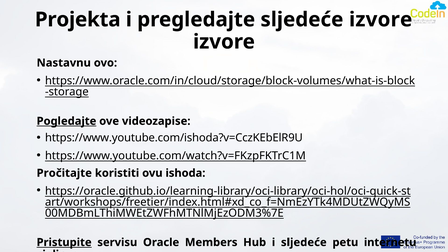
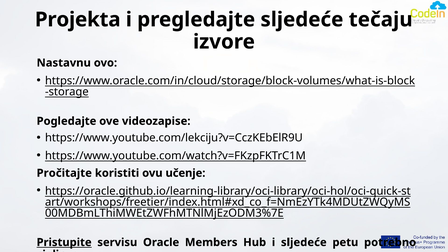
sljedeće izvore: izvore -> tečaju
Pogledajte underline: present -> none
https://www.youtube.com/ishoda?v=CczKEbElR9U: https://www.youtube.com/ishoda?v=CczKEbElR9U -> https://www.youtube.com/lekciju?v=CczKEbElR9U
ishoda: ishoda -> učenje
internetu: internetu -> potrebno
